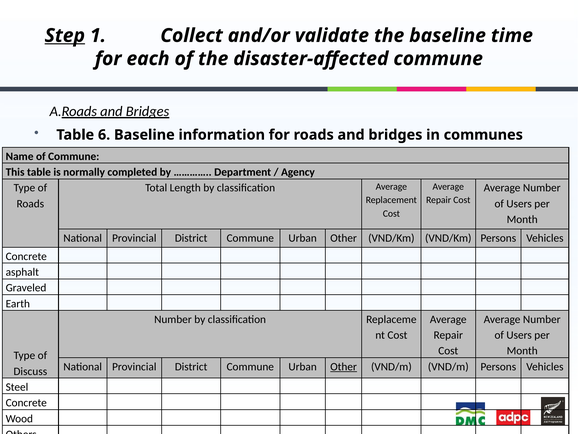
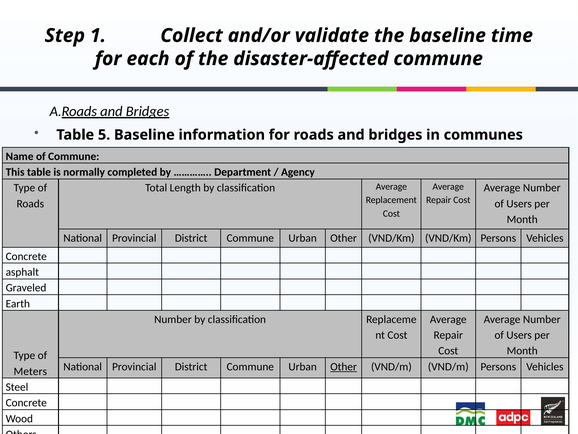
Step underline: present -> none
6: 6 -> 5
Discuss: Discuss -> Meters
